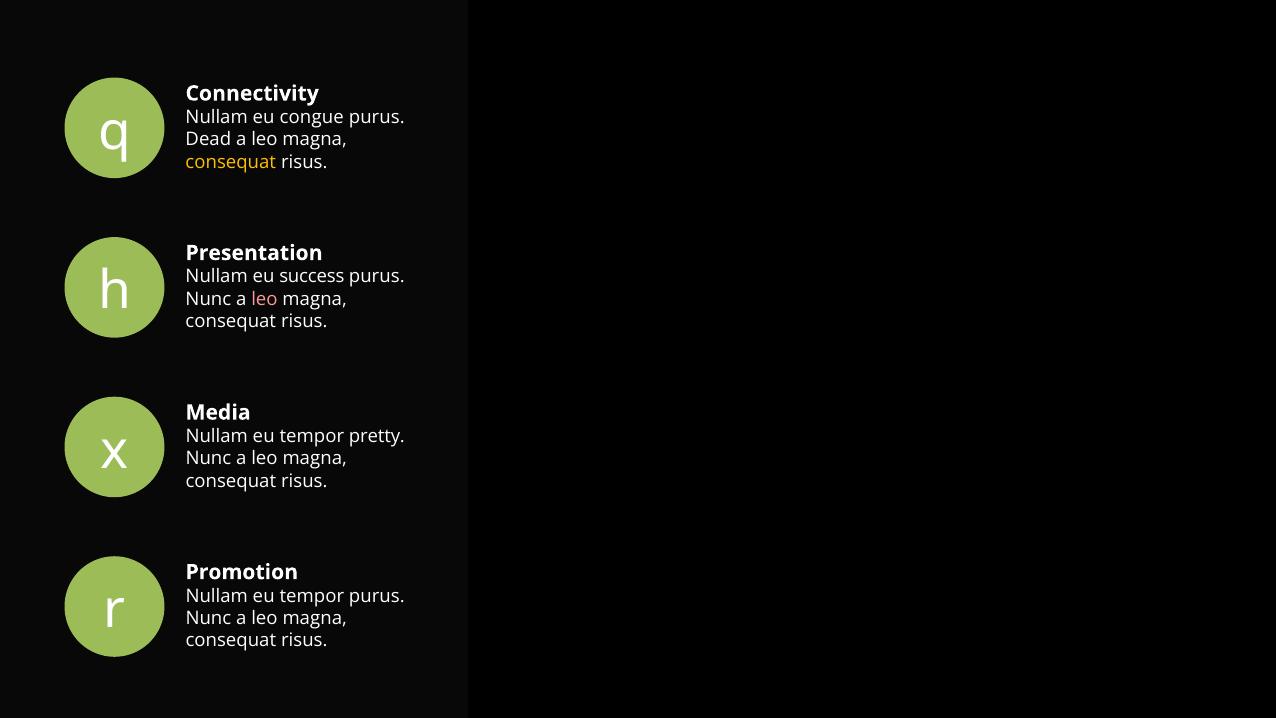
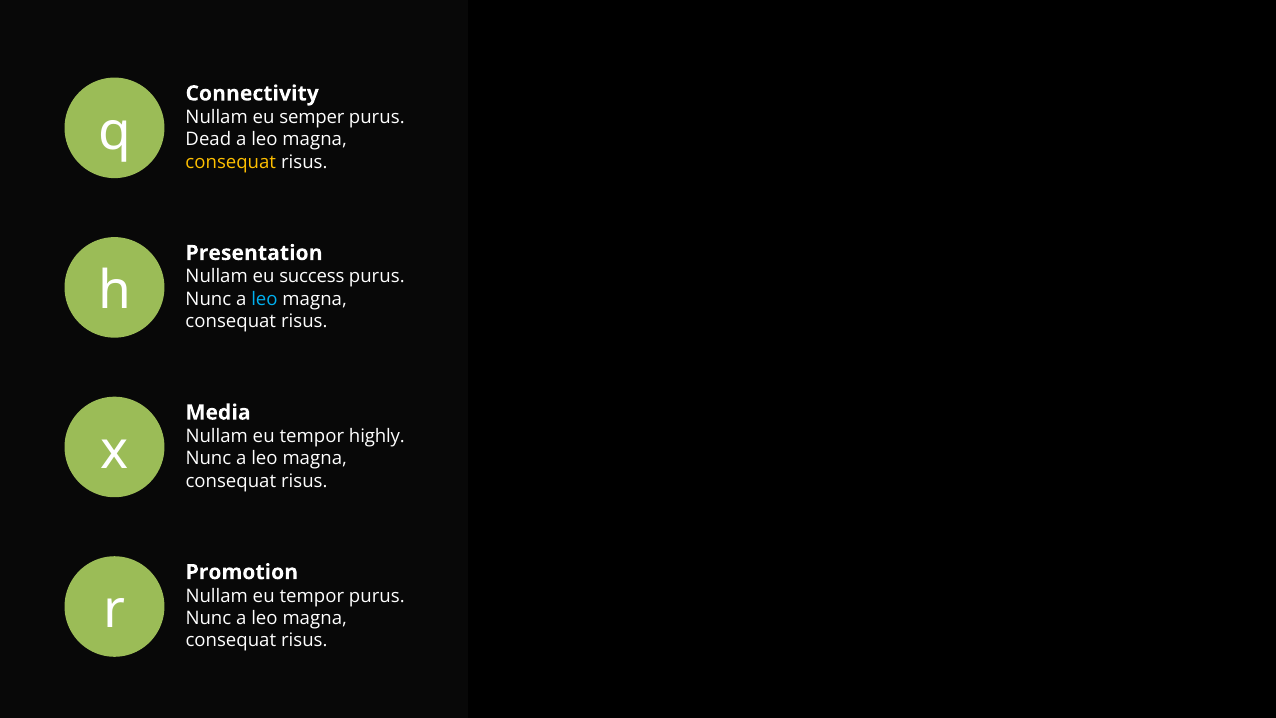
congue: congue -> semper
leo at (264, 299) colour: pink -> light blue
pretty: pretty -> highly
